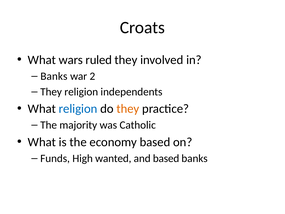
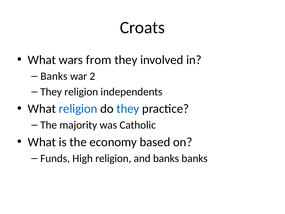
ruled: ruled -> from
they at (128, 109) colour: orange -> blue
High wanted: wanted -> religion
and based: based -> banks
